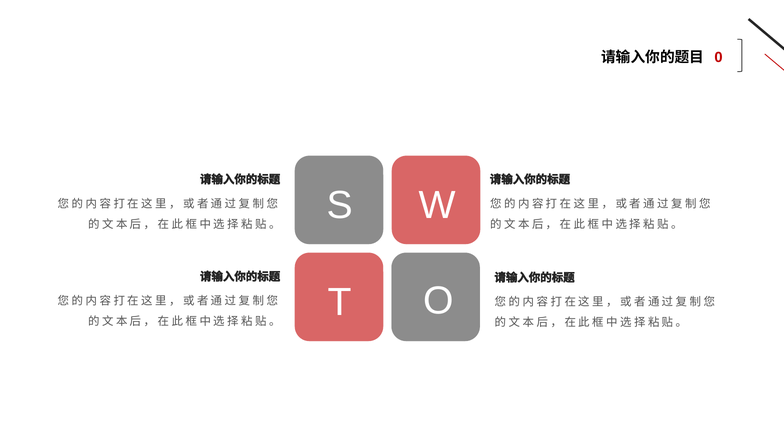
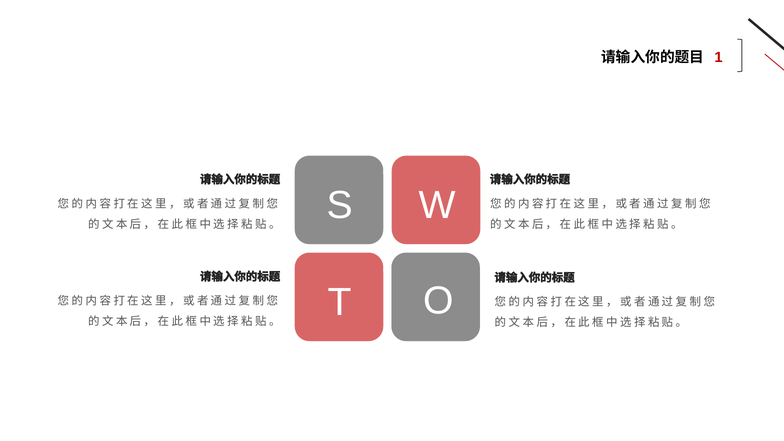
0: 0 -> 1
